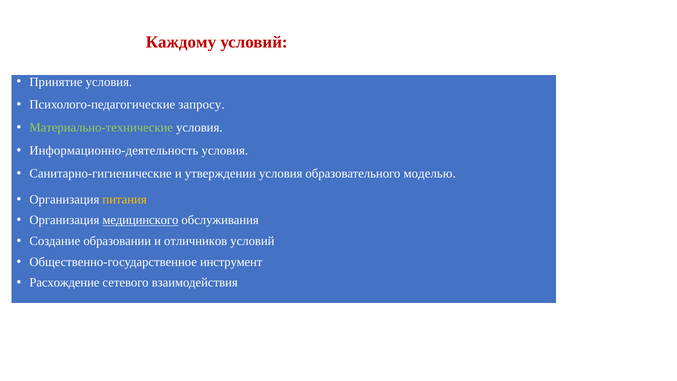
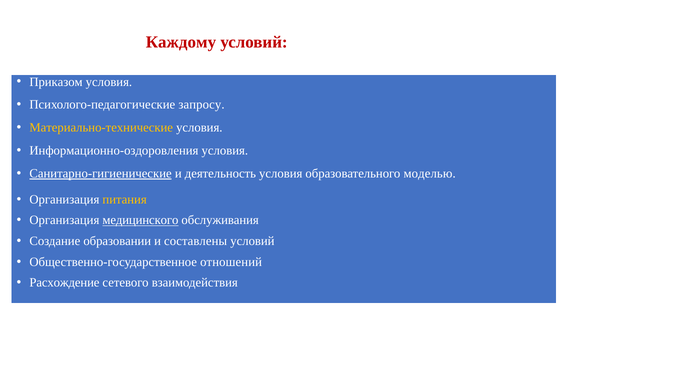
Принятие: Принятие -> Приказом
Материально-технические colour: light green -> yellow
Информационно-деятельность: Информационно-деятельность -> Информационно-оздоровления
Санитарно-гигиенические underline: none -> present
утверждении: утверждении -> деятельность
отличников: отличников -> составлены
инструмент: инструмент -> отношений
